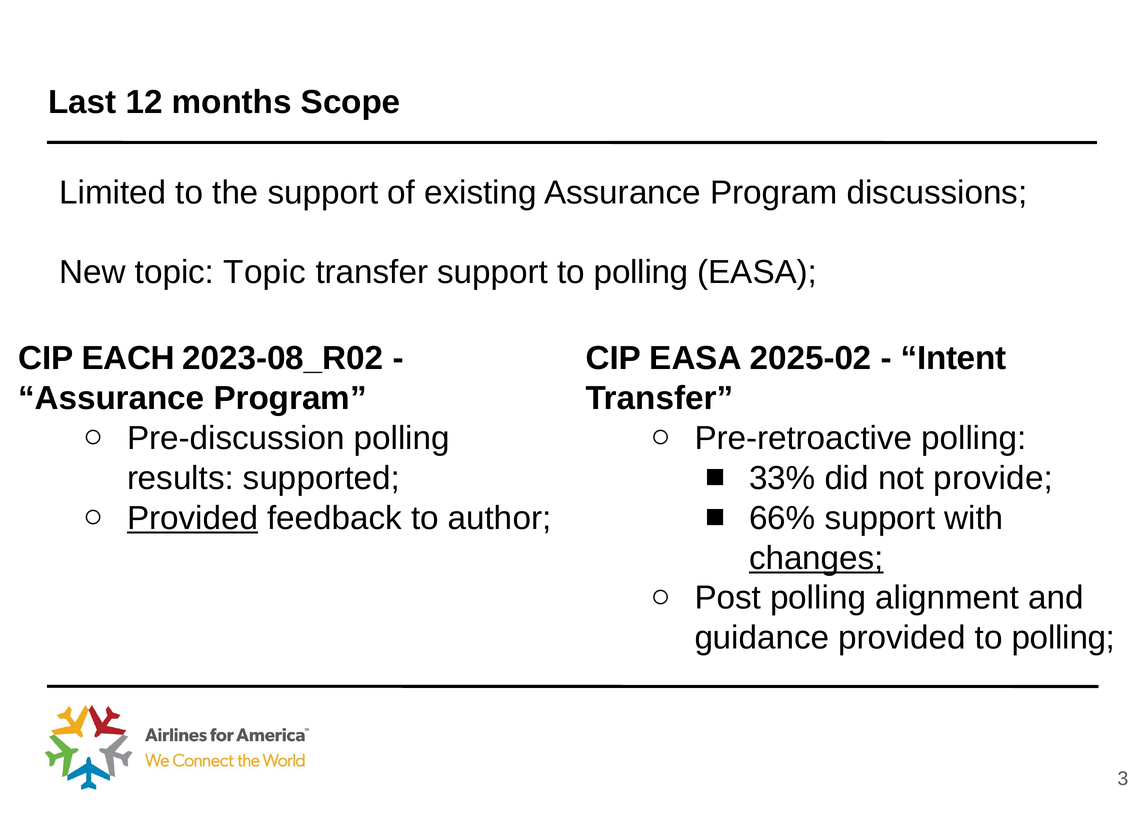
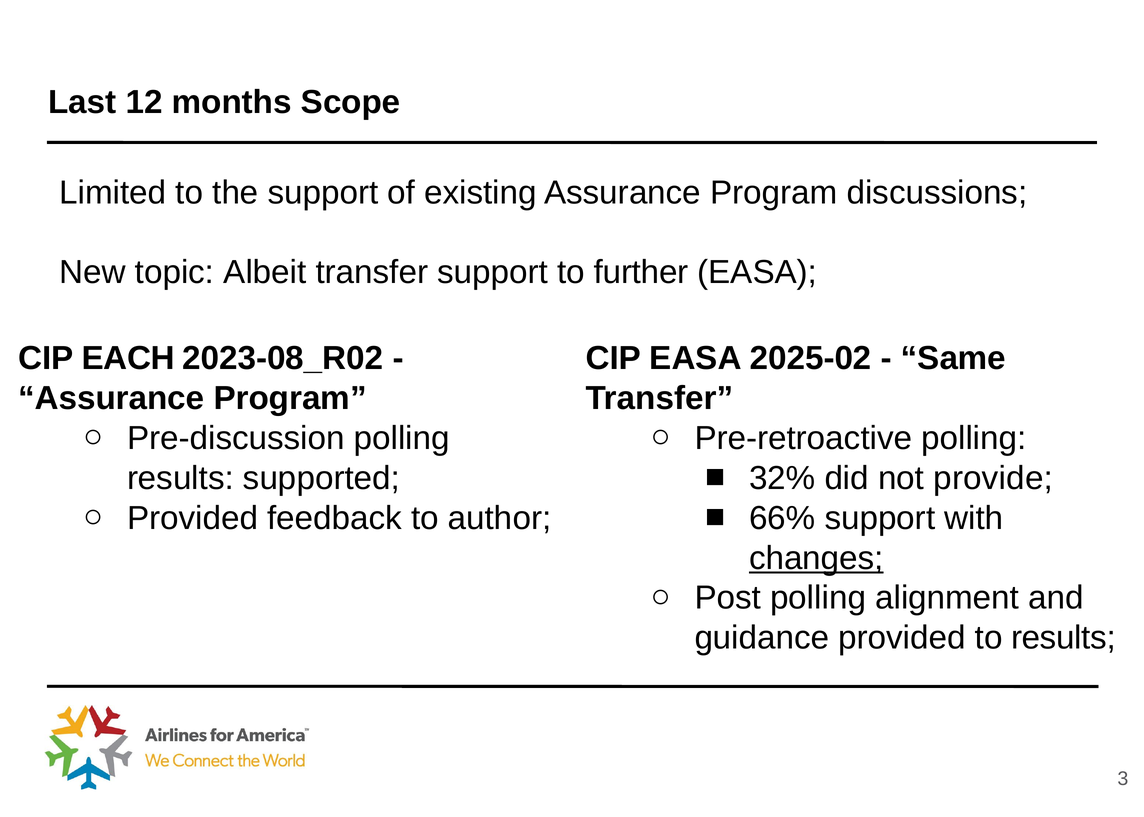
topic Topic: Topic -> Albeit
support to polling: polling -> further
Intent: Intent -> Same
33%: 33% -> 32%
Provided at (193, 518) underline: present -> none
provided to polling: polling -> results
